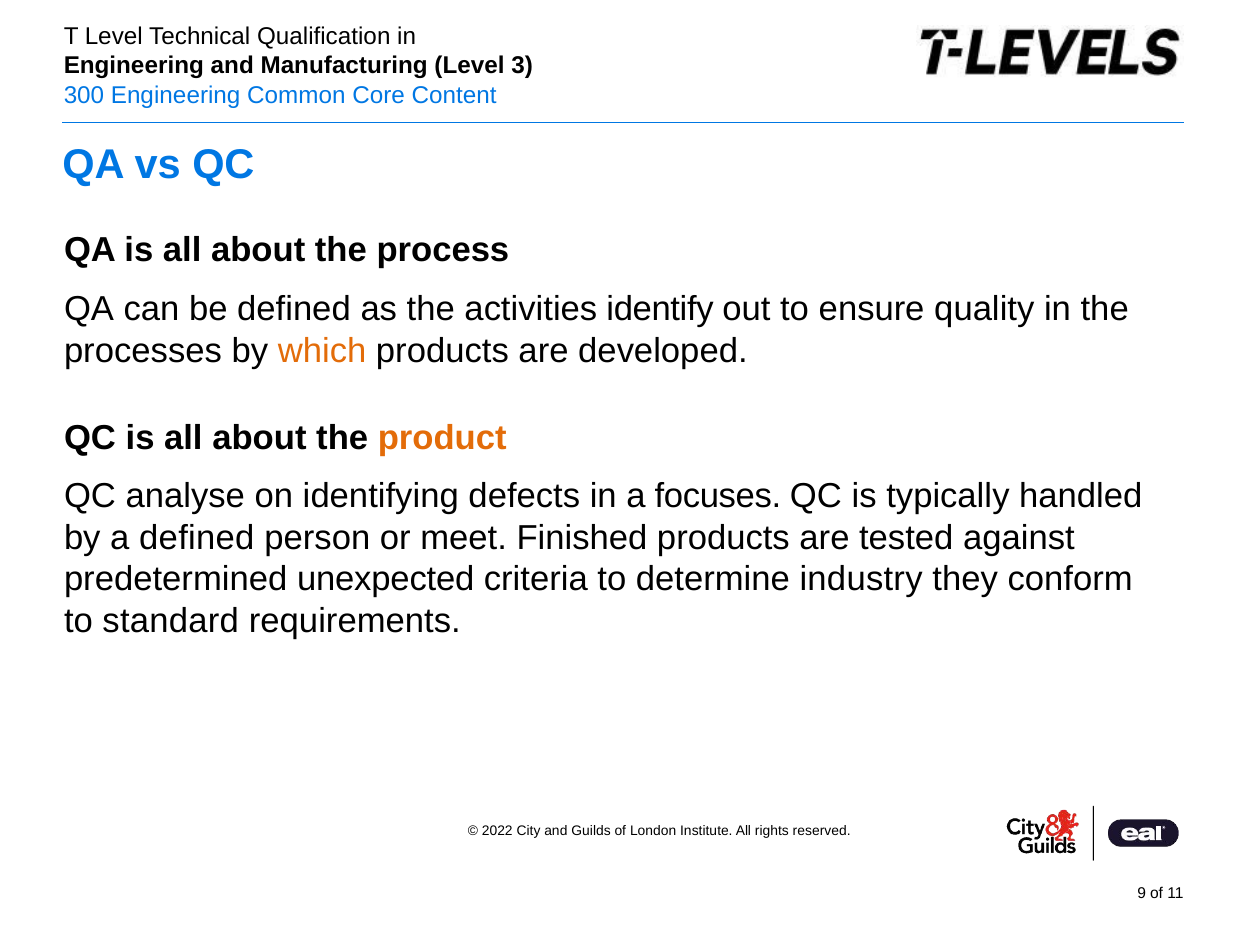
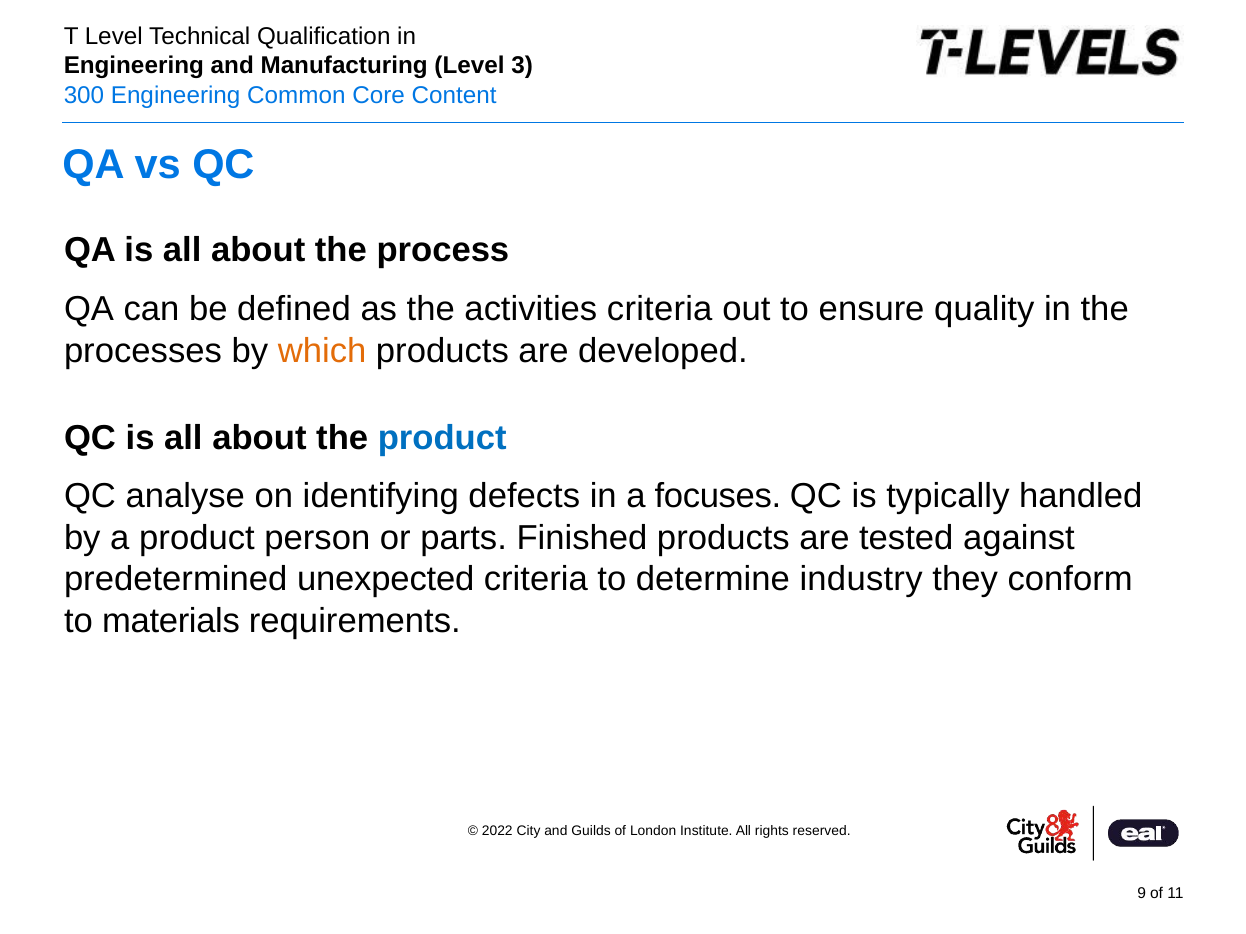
activities identify: identify -> criteria
product at (442, 438) colour: orange -> blue
a defined: defined -> product
meet: meet -> parts
standard: standard -> materials
